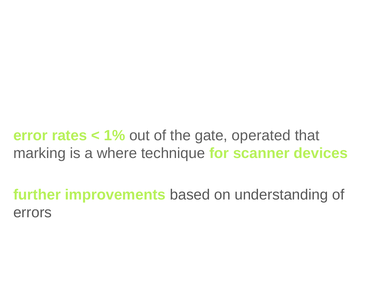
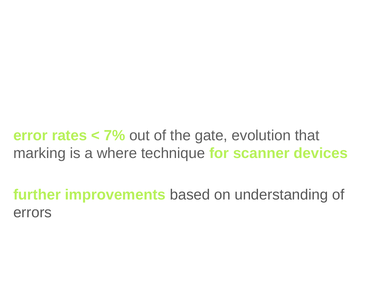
1%: 1% -> 7%
operated: operated -> evolution
